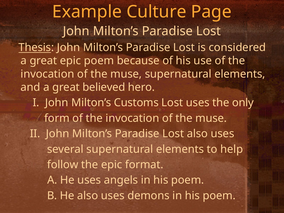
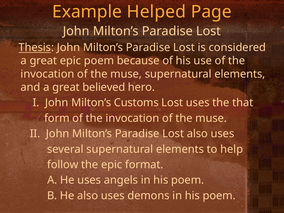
Culture: Culture -> Helped
only: only -> that
